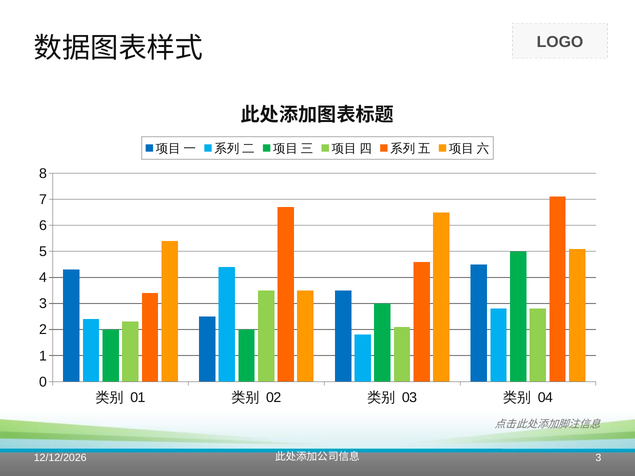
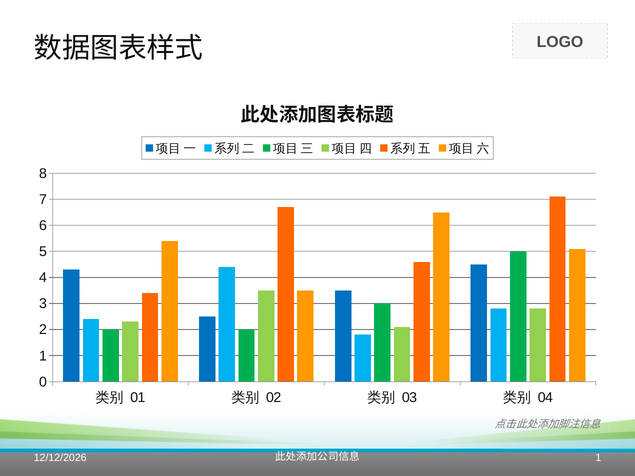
3 at (598, 458): 3 -> 1
